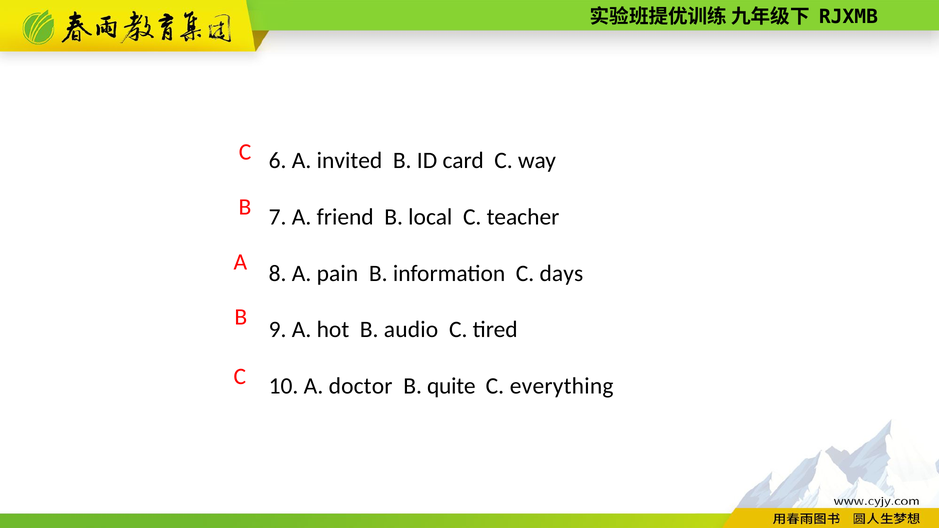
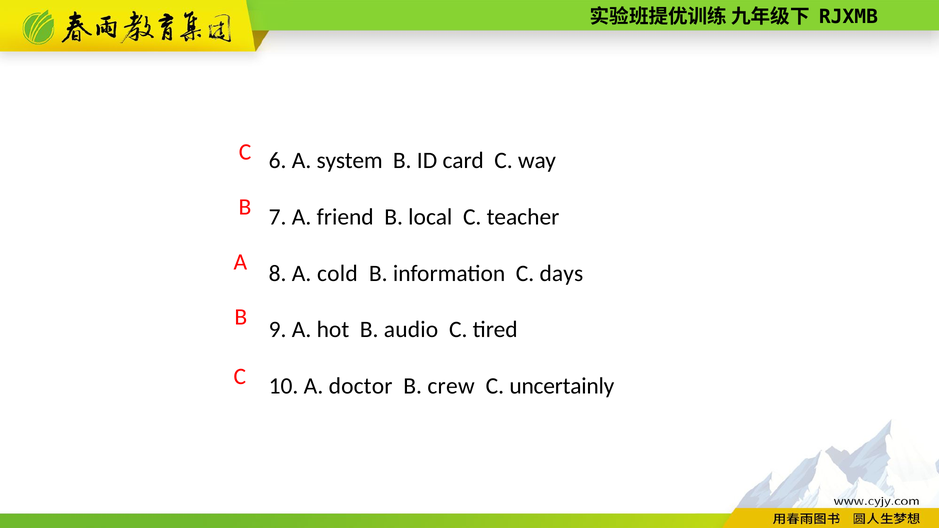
invited: invited -> system
pain: pain -> cold
quite: quite -> crew
everything: everything -> uncertainly
